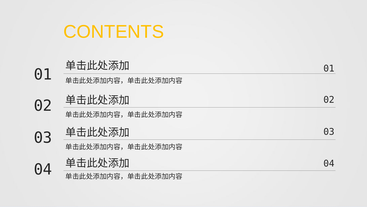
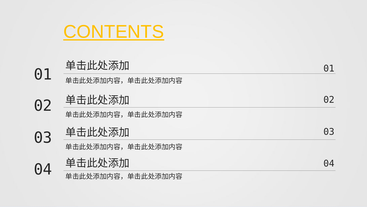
CONTENTS underline: none -> present
